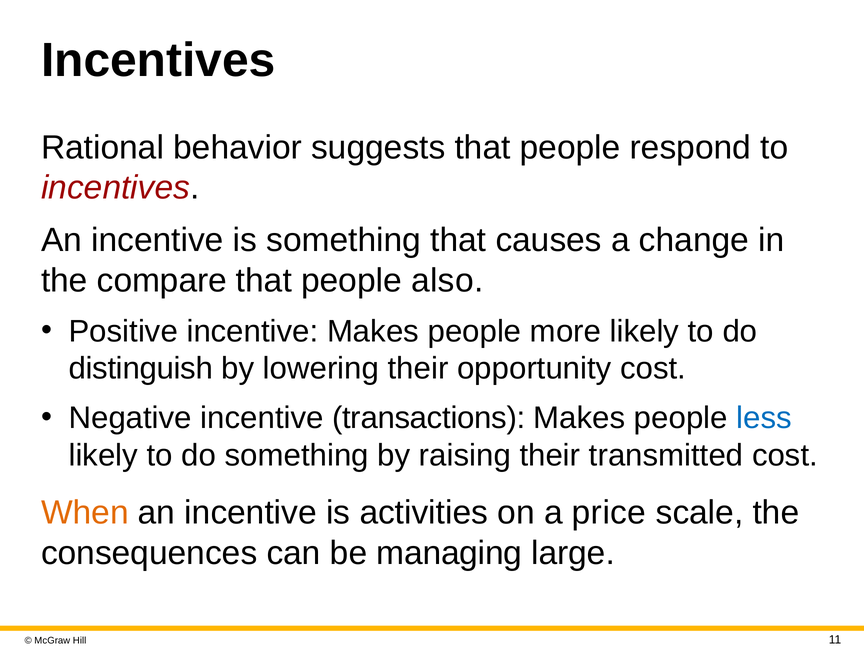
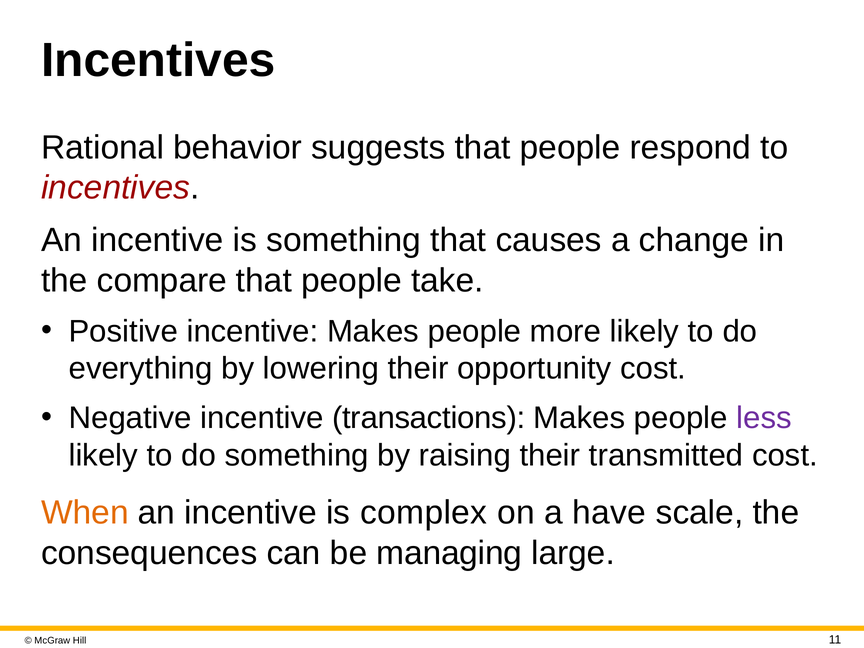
also: also -> take
distinguish: distinguish -> everything
less colour: blue -> purple
activities: activities -> complex
price: price -> have
